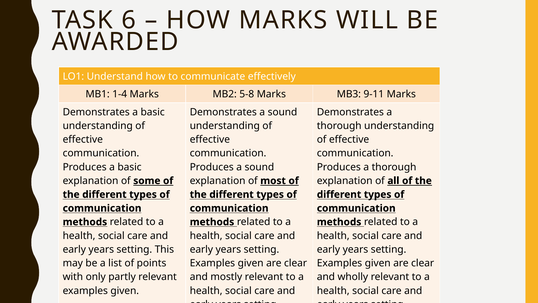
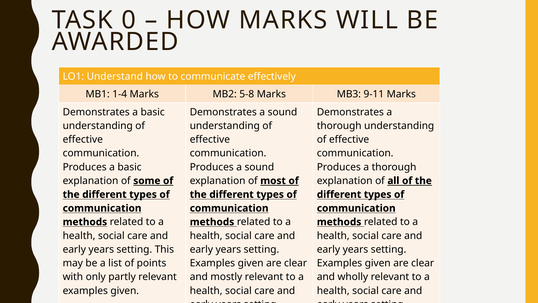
6: 6 -> 0
